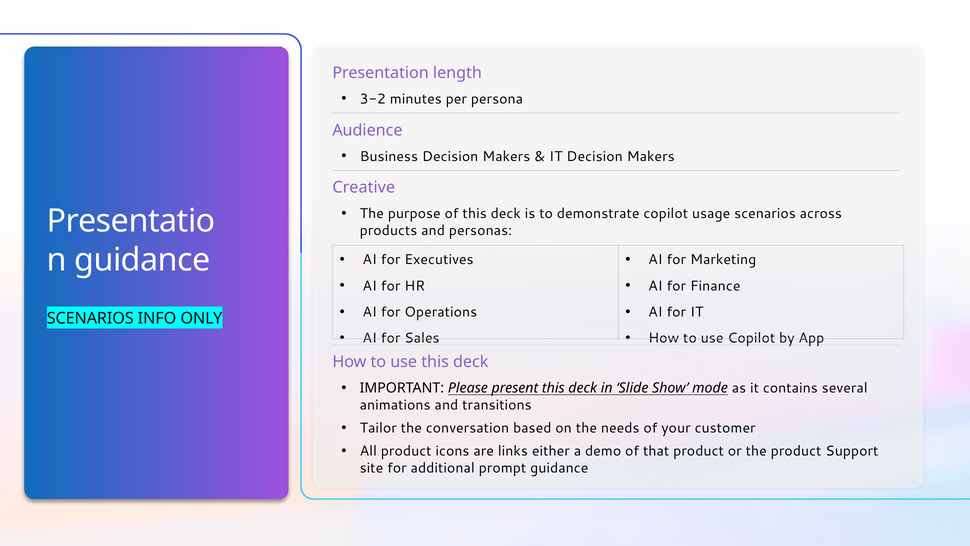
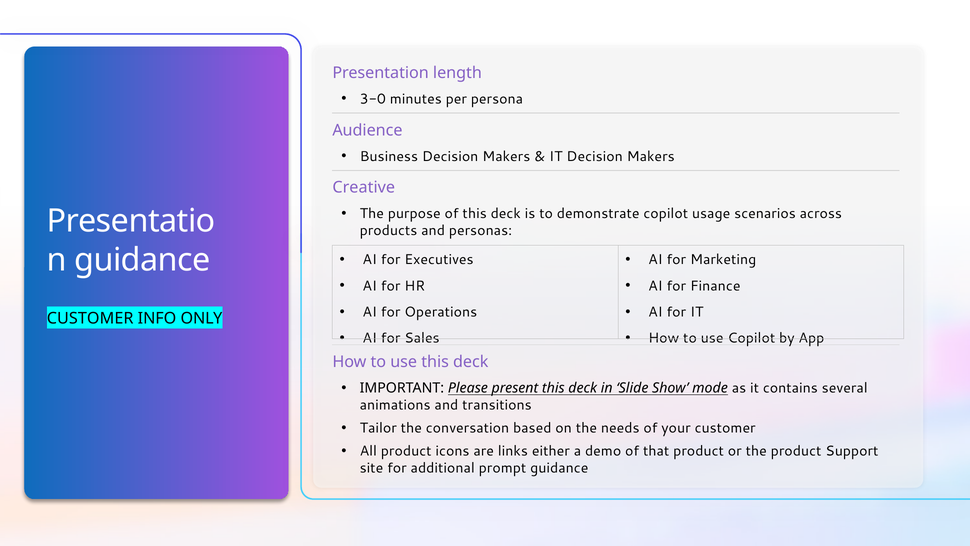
3-2: 3-2 -> 3-0
SCENARIOS at (90, 318): SCENARIOS -> CUSTOMER
